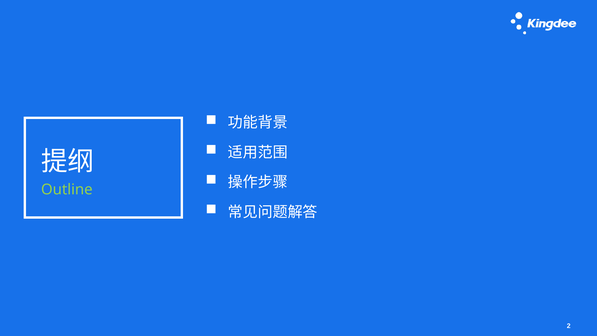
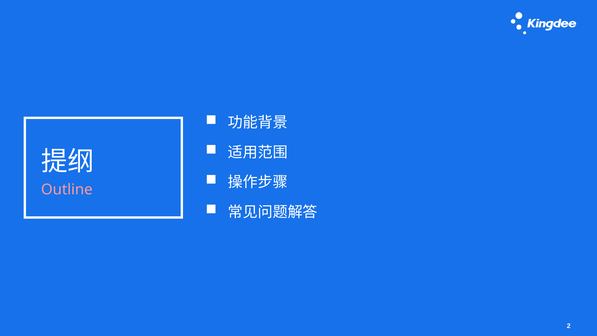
Outline colour: light green -> pink
